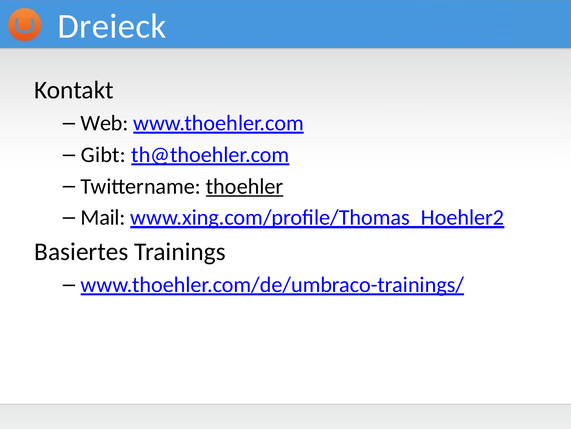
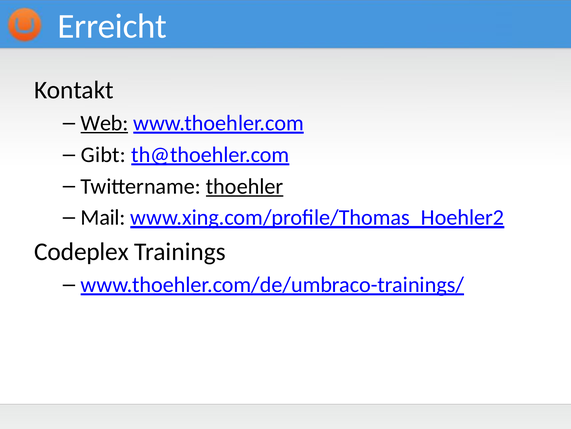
Dreieck: Dreieck -> Erreicht
Web underline: none -> present
Basiertes: Basiertes -> Codeplex
